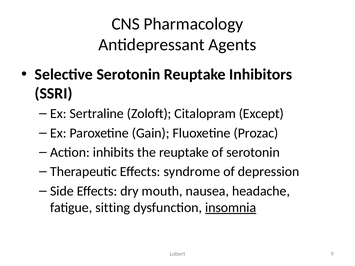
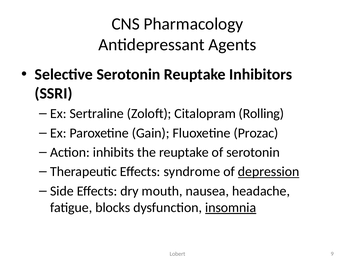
Except: Except -> Rolling
depression underline: none -> present
sitting: sitting -> blocks
